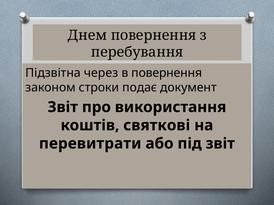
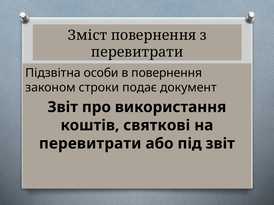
Днем: Днем -> Зміст
перебування at (137, 52): перебування -> перевитрати
через: через -> особи
